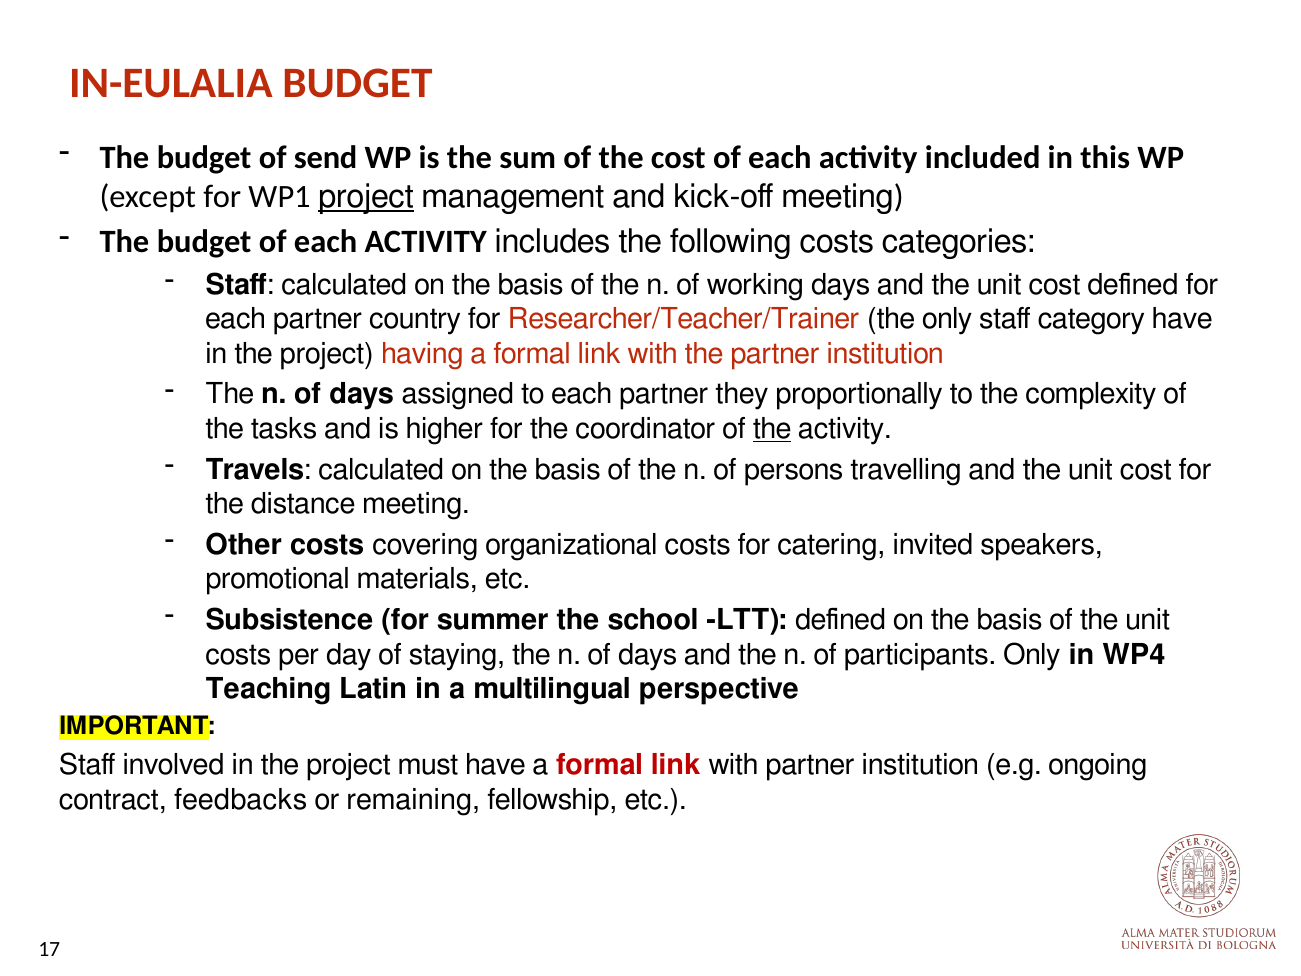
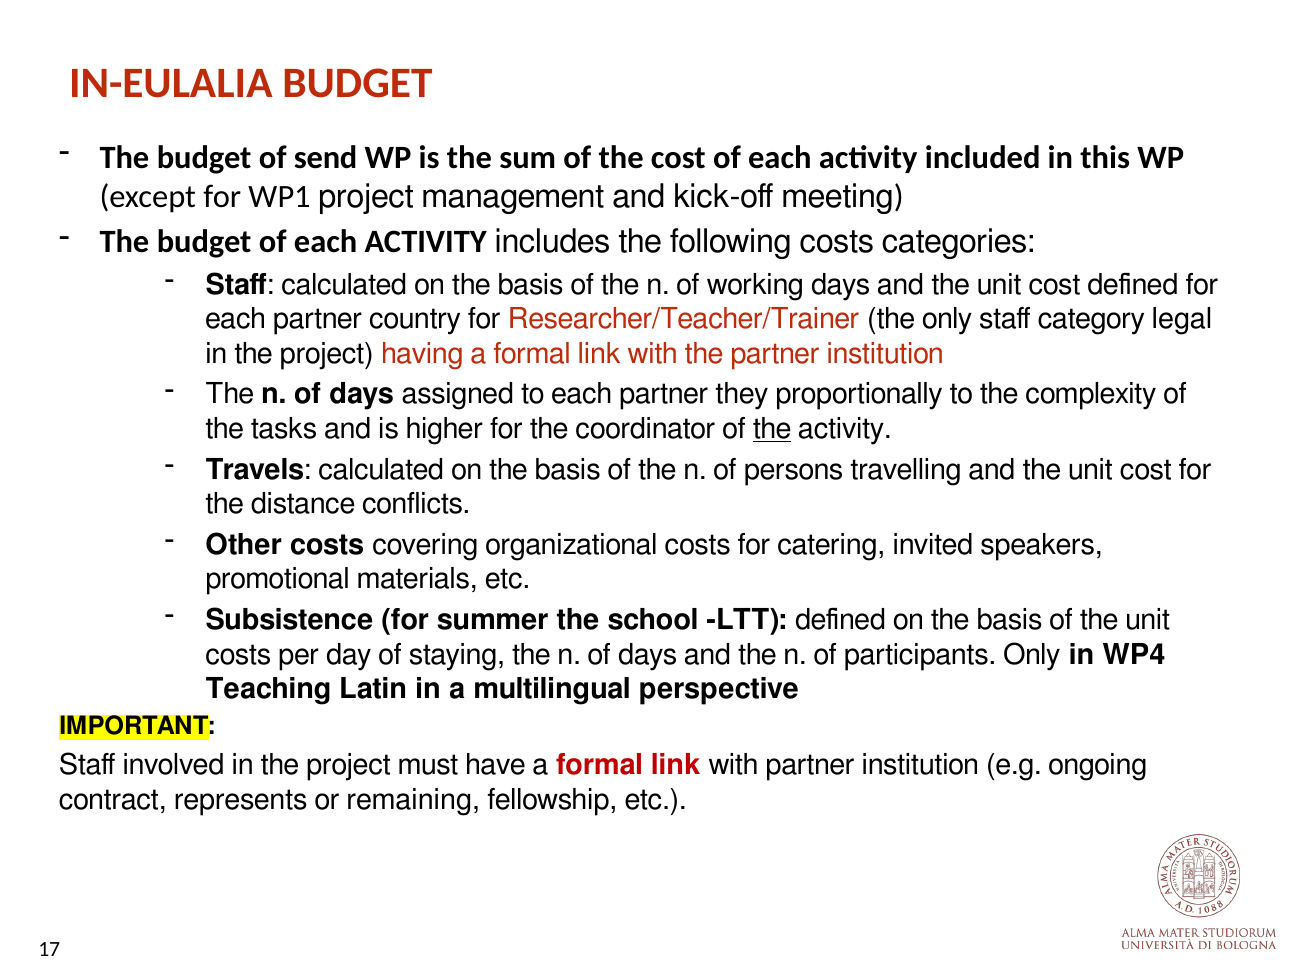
project at (366, 197) underline: present -> none
category have: have -> legal
distance meeting: meeting -> conflicts
feedbacks: feedbacks -> represents
